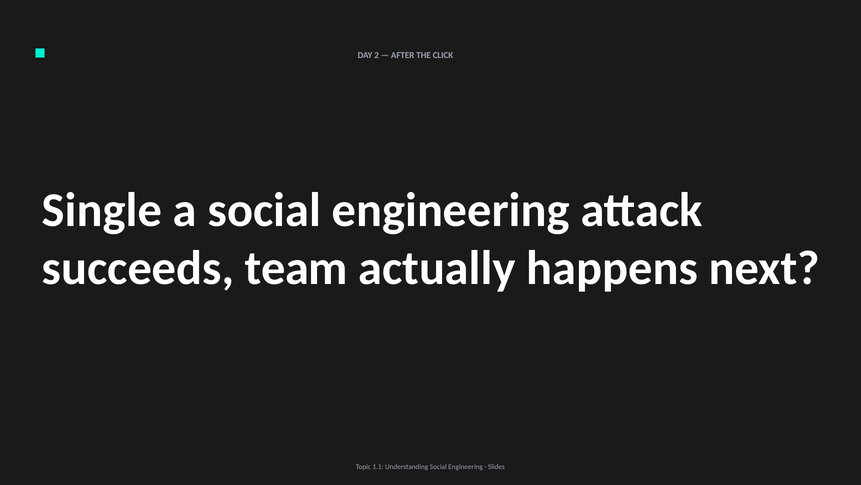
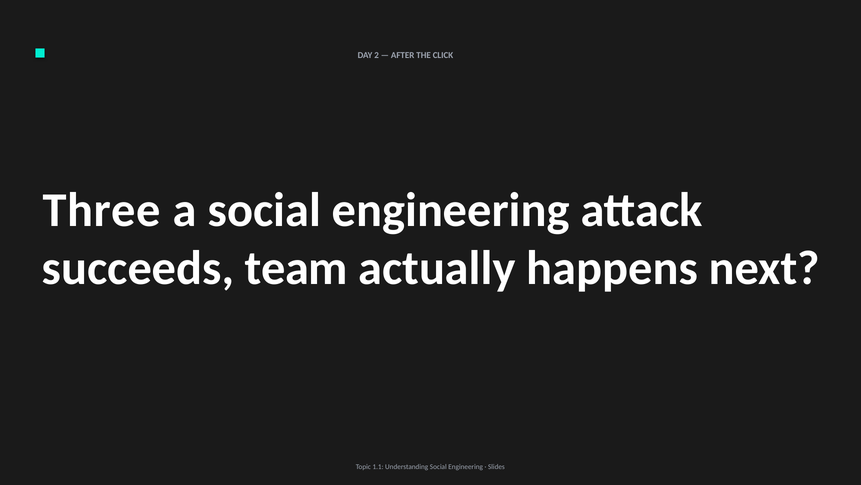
Single: Single -> Three
